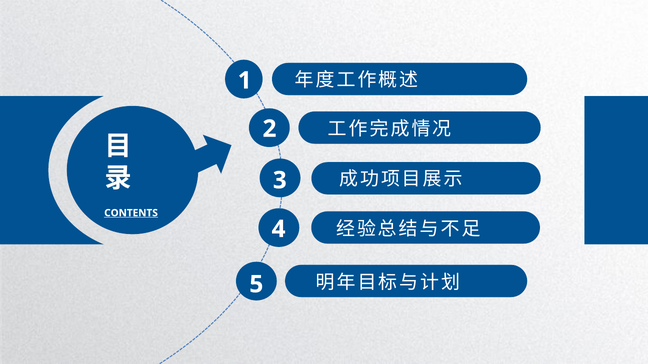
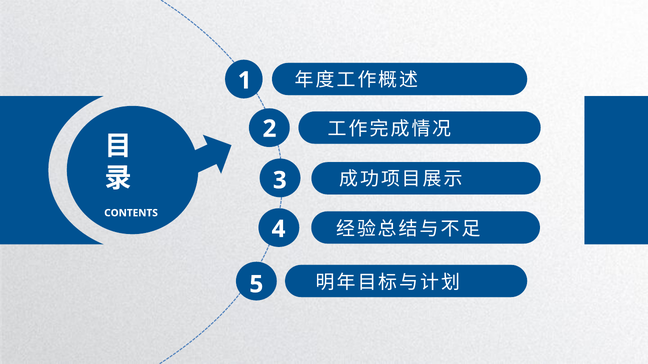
CONTENTS underline: present -> none
